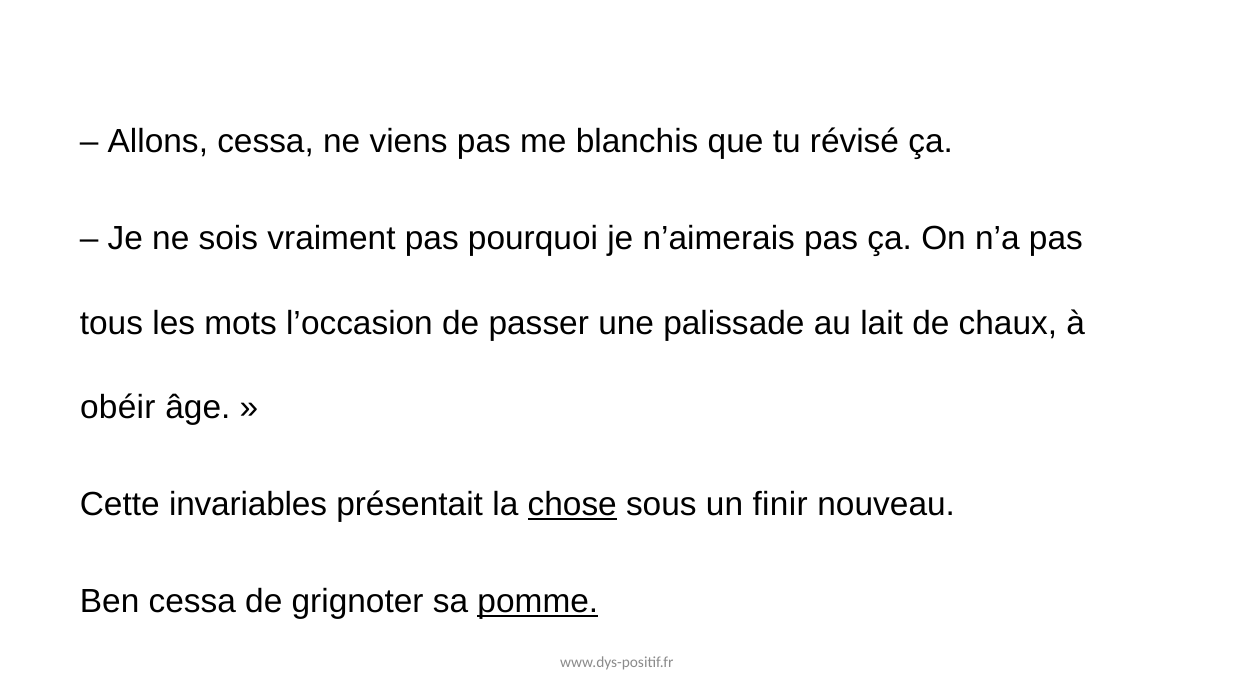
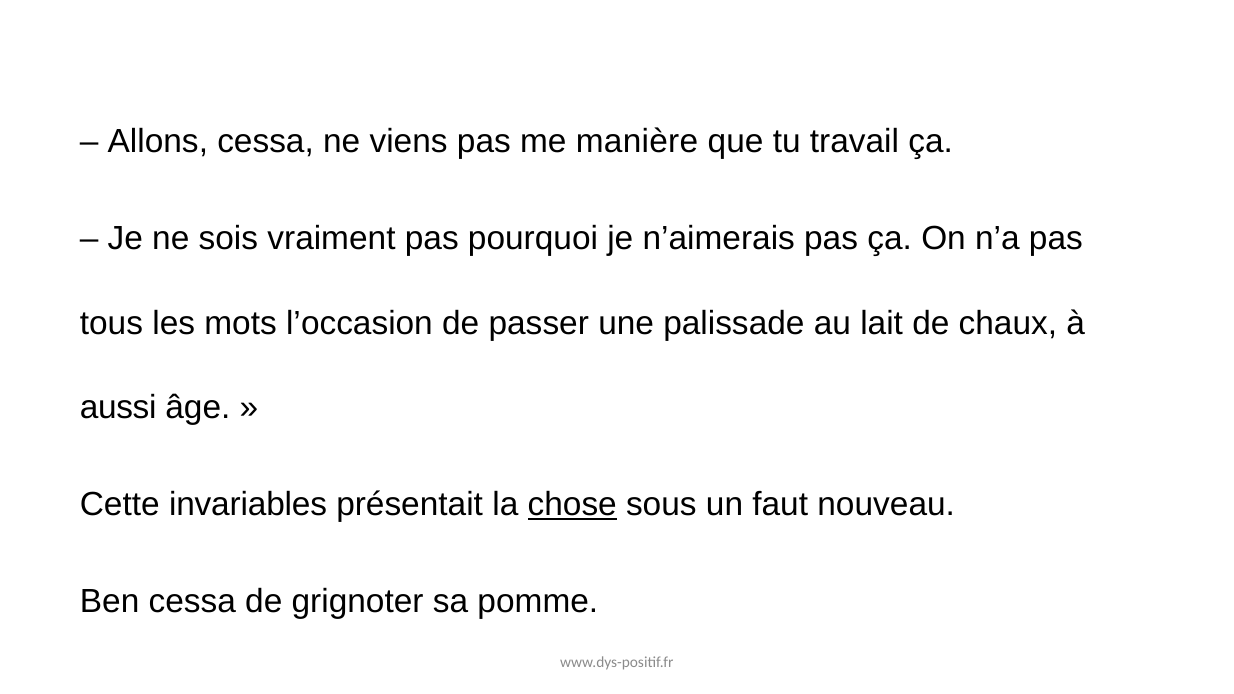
blanchis: blanchis -> manière
révisé: révisé -> travail
obéir: obéir -> aussi
finir: finir -> faut
pomme underline: present -> none
